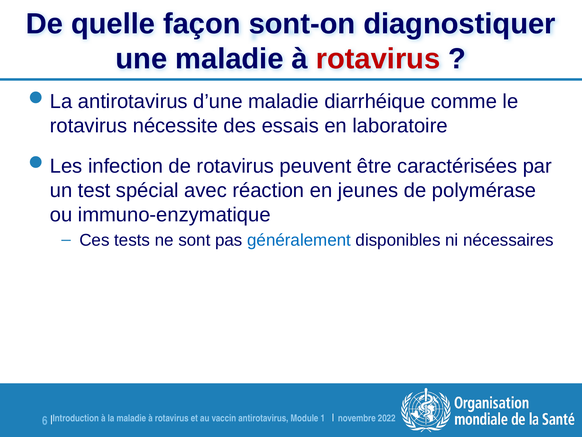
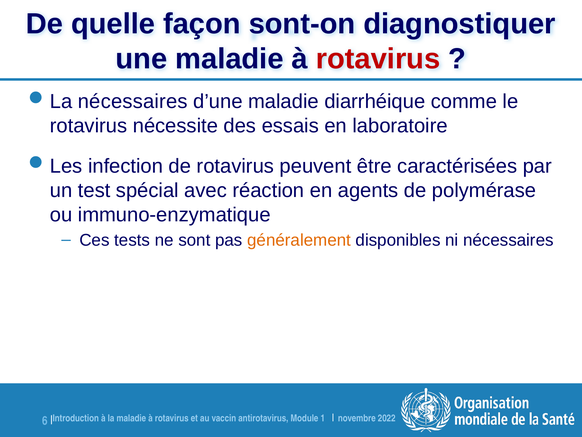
antirotavirus at (133, 101): antirotavirus -> nécessaires
jeunes: jeunes -> agents
généralement colour: blue -> orange
